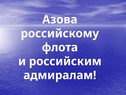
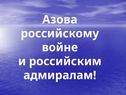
флота: флота -> войне
